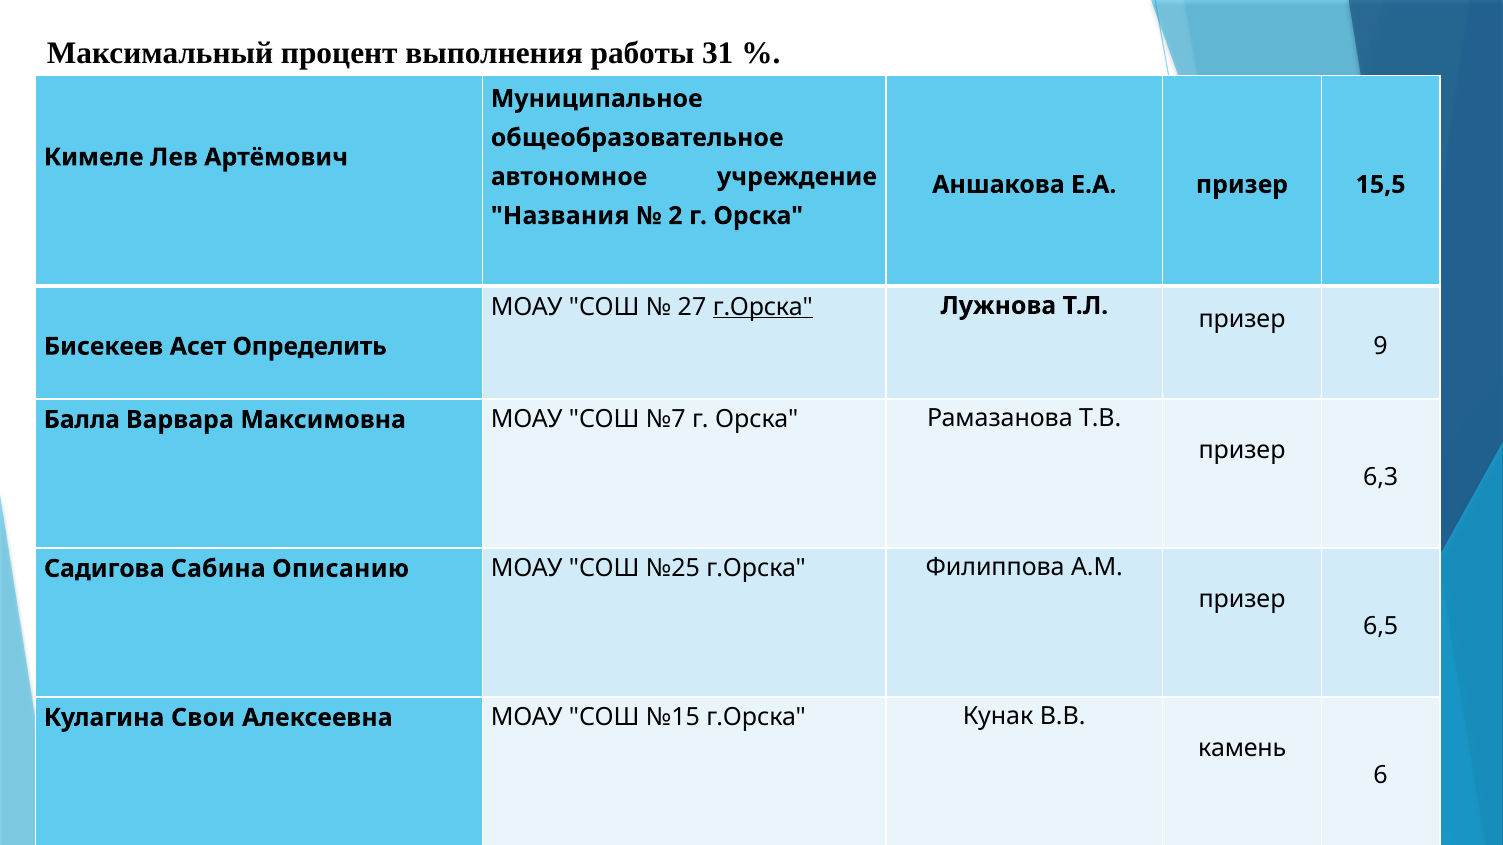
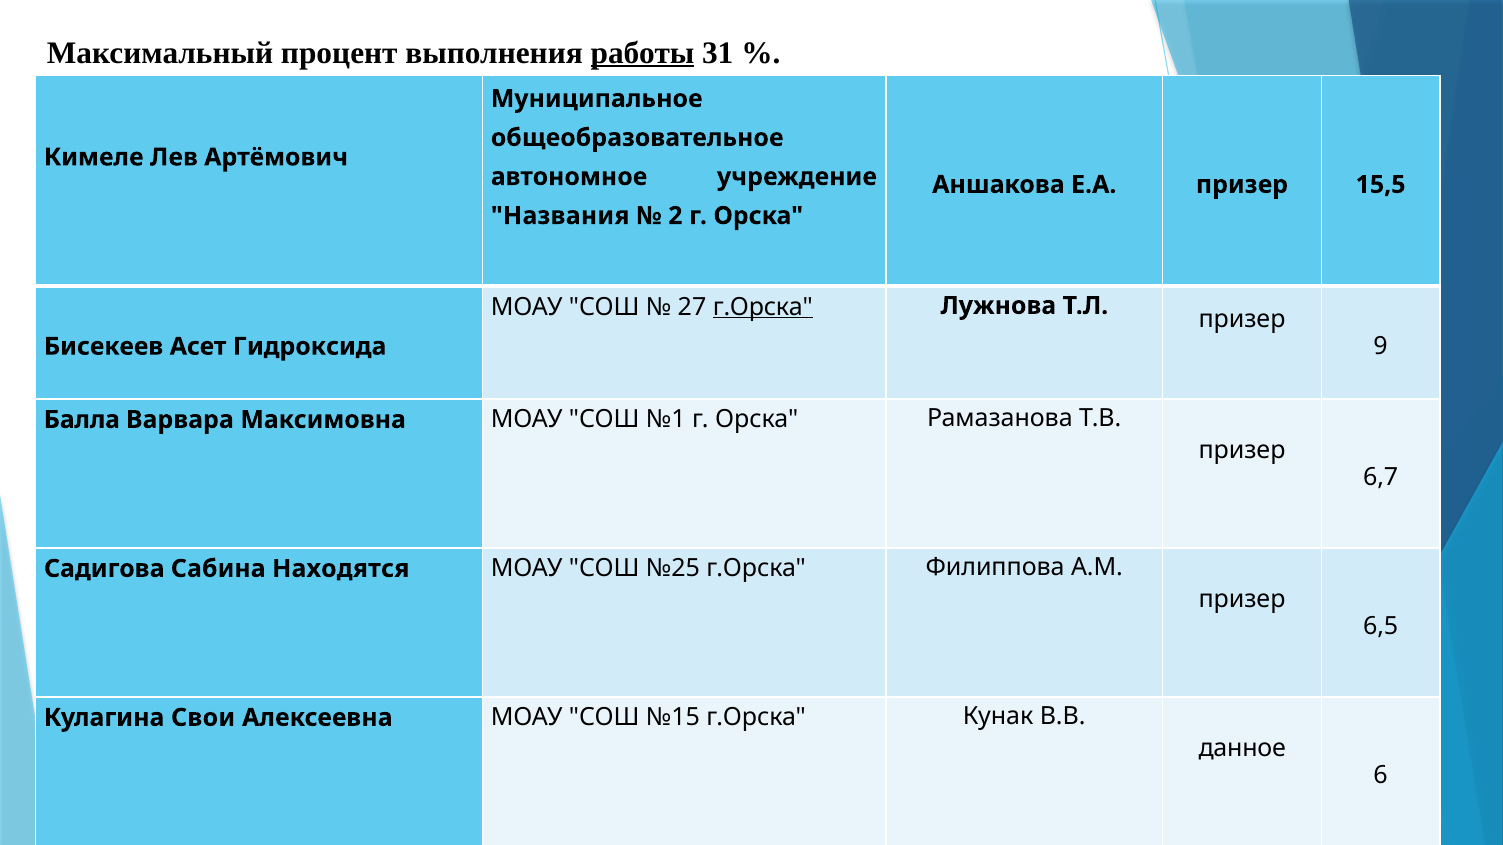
работы underline: none -> present
Определить: Определить -> Гидроксида
№7: №7 -> №1
6,3: 6,3 -> 6,7
Описанию: Описанию -> Находятся
камень: камень -> данное
